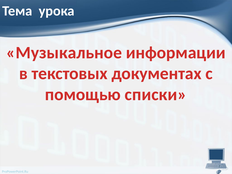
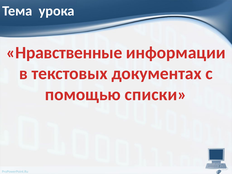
Музыкальное: Музыкальное -> Нравственные
